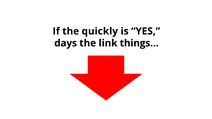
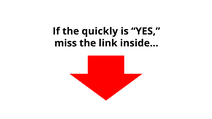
days: days -> miss
things…: things… -> inside…
